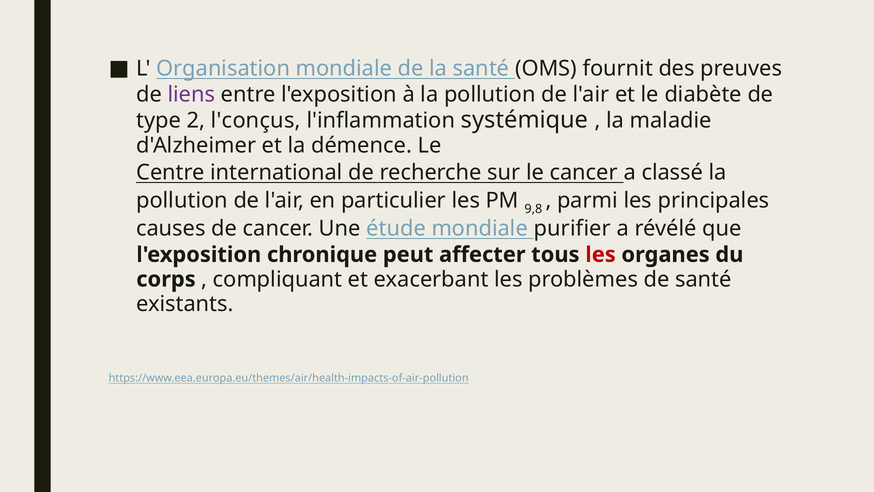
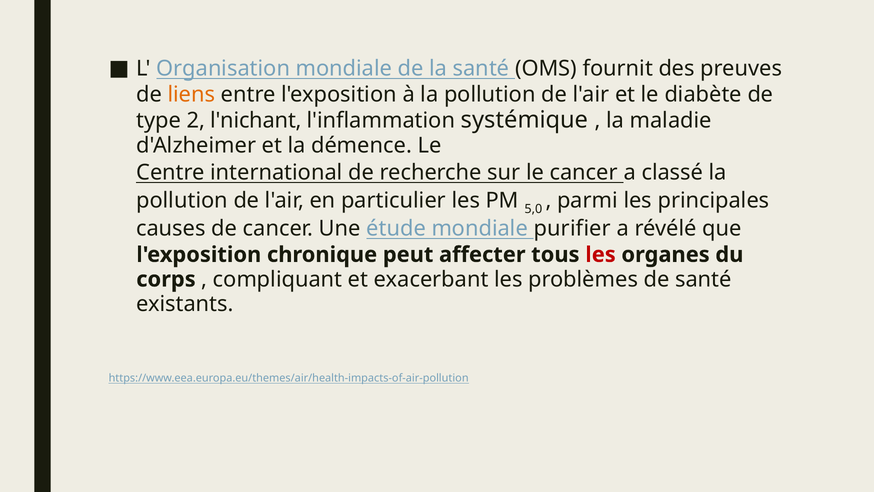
liens colour: purple -> orange
l'conçus: l'conçus -> l'nichant
9,8: 9,8 -> 5,0
